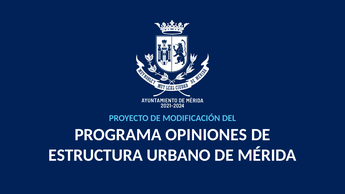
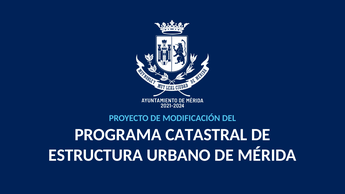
OPINIONES: OPINIONES -> CATASTRAL
